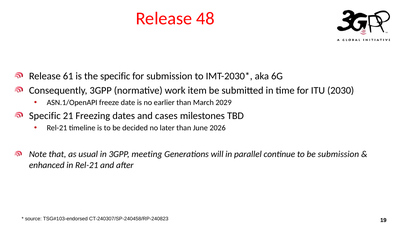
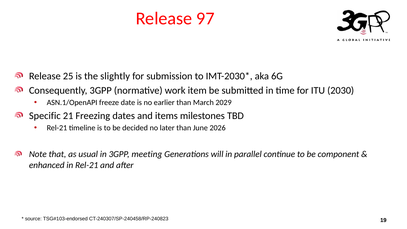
48: 48 -> 97
61: 61 -> 25
the specific: specific -> slightly
cases: cases -> items
be submission: submission -> component
